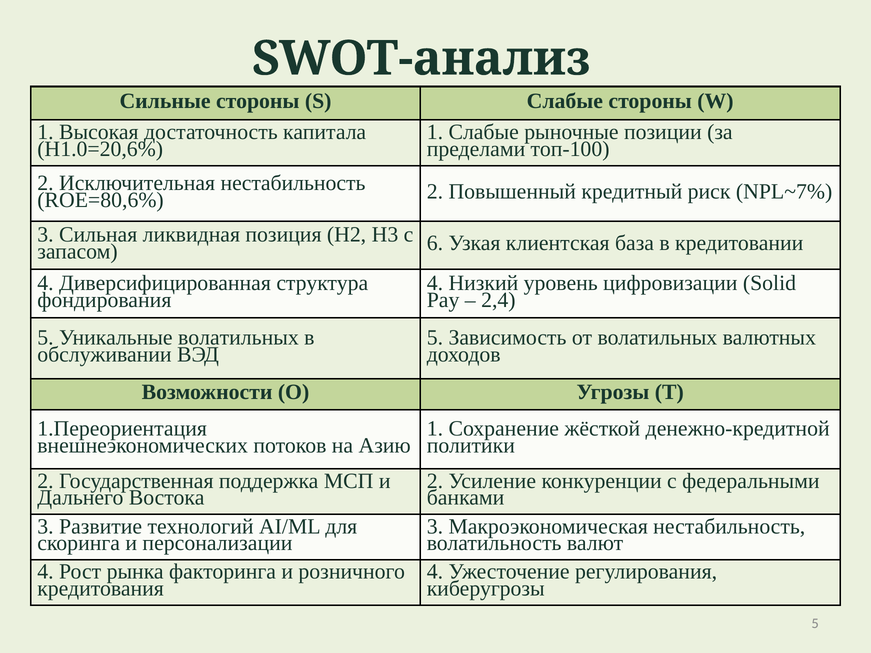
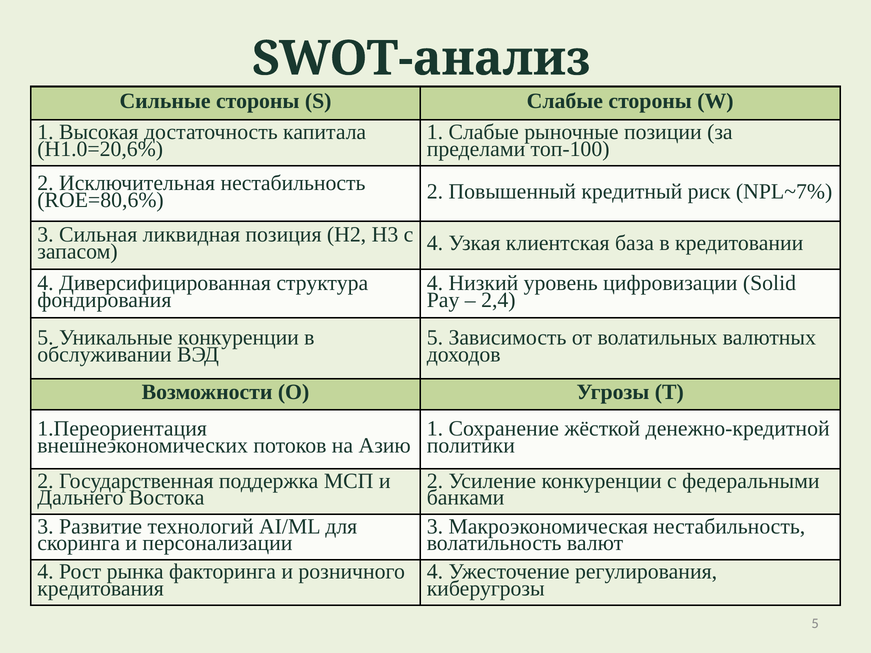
запасом 6: 6 -> 4
Уникальные волатильных: волатильных -> конкуренции
